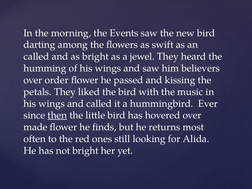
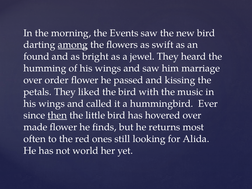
among underline: none -> present
called at (36, 57): called -> found
believers: believers -> marriage
not bright: bright -> world
